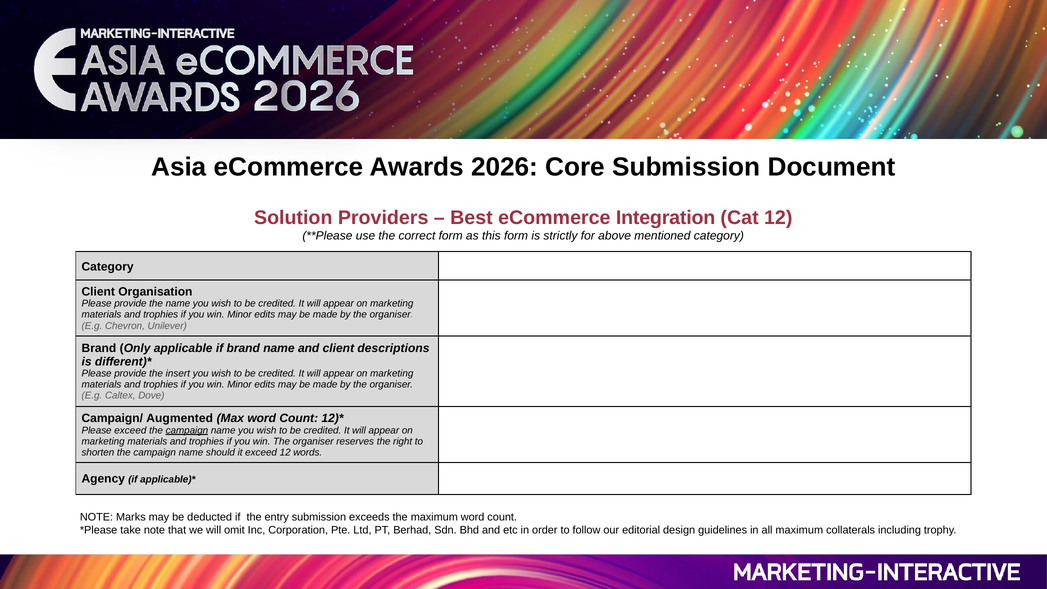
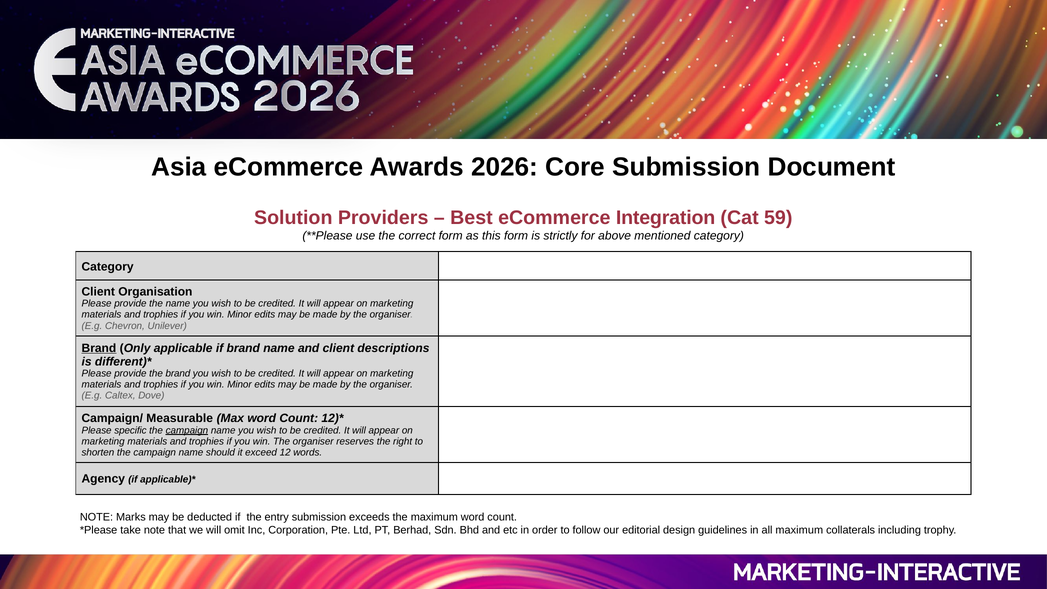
Cat 12: 12 -> 59
Brand at (99, 348) underline: none -> present
the insert: insert -> brand
Augmented: Augmented -> Measurable
Please exceed: exceed -> specific
